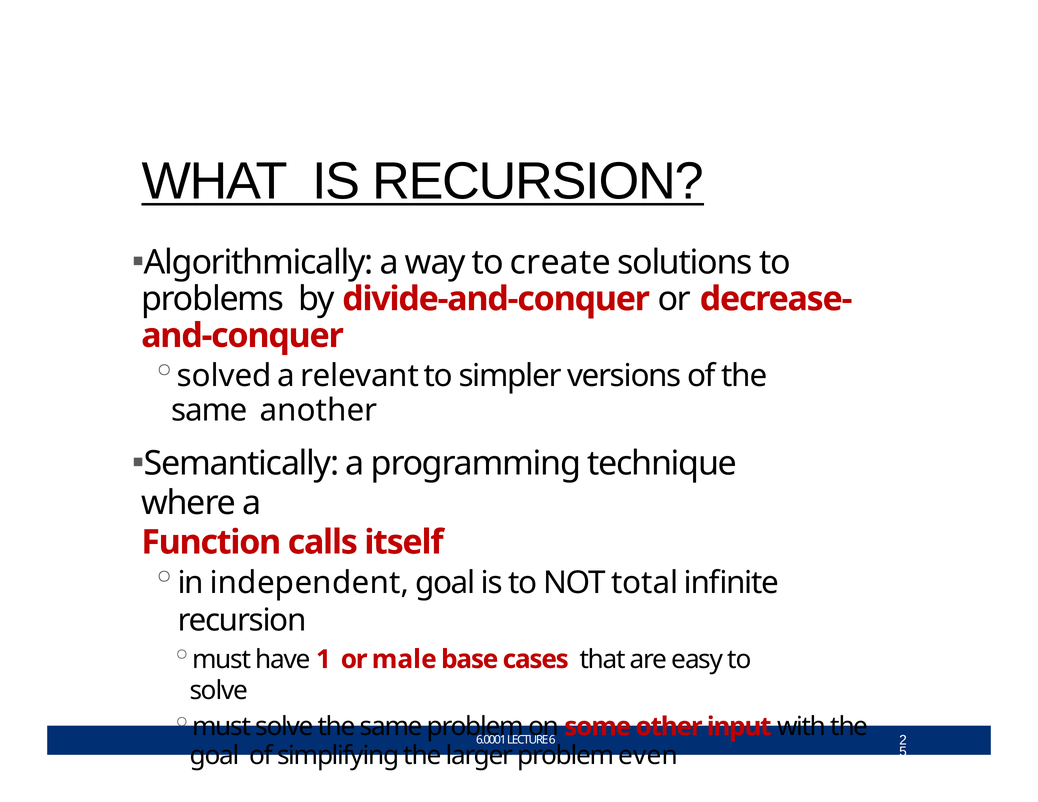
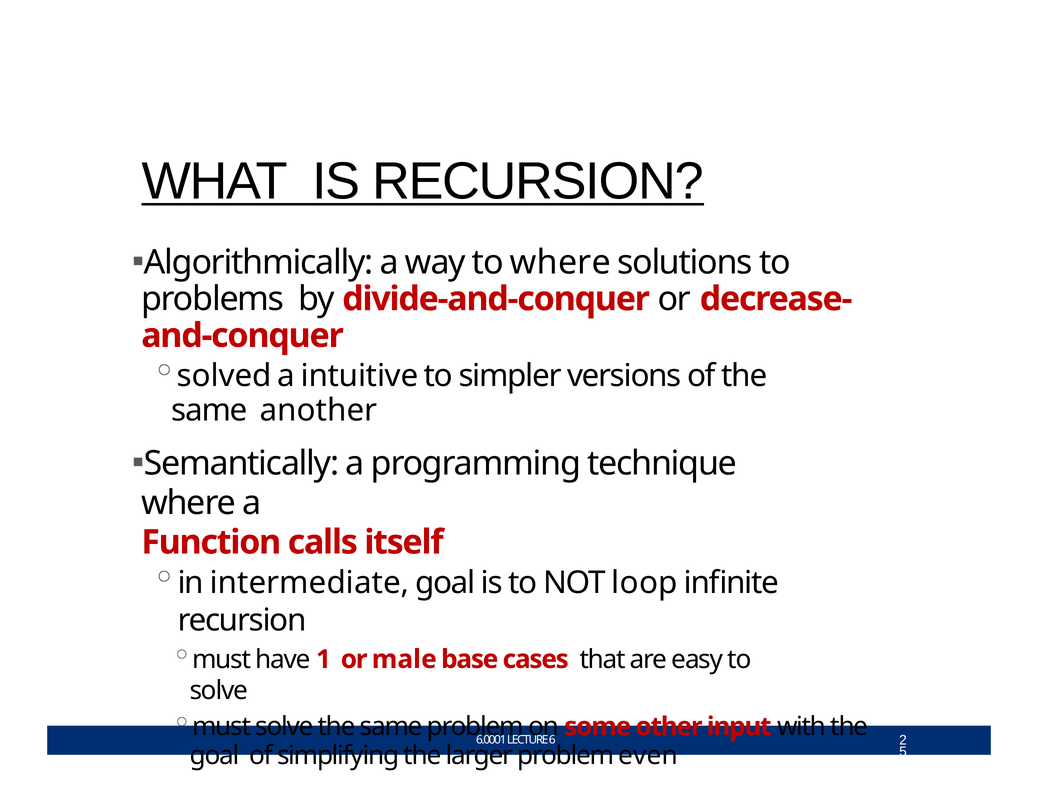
to create: create -> where
relevant: relevant -> intuitive
independent: independent -> intermediate
total: total -> loop
